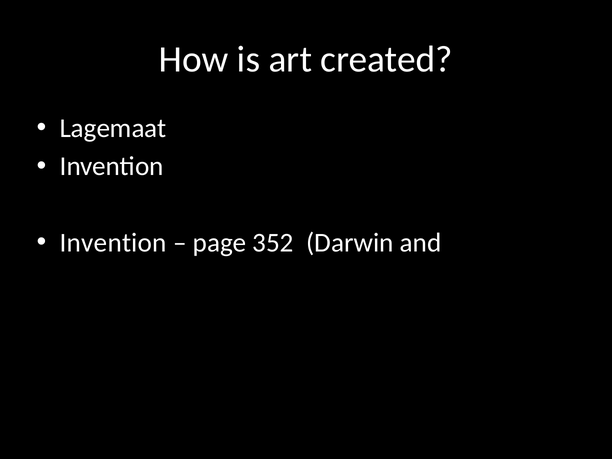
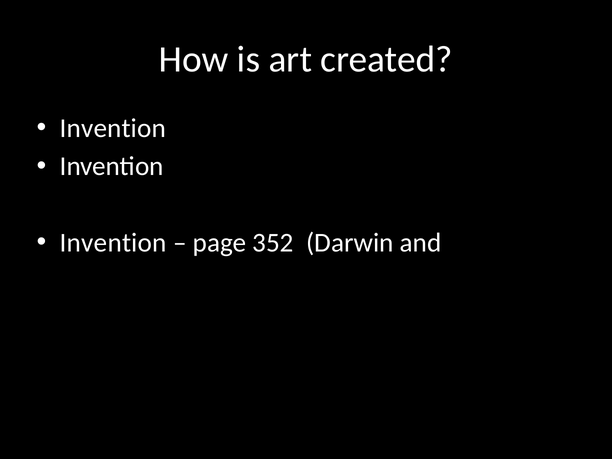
Lagemaat at (113, 128): Lagemaat -> Invention
